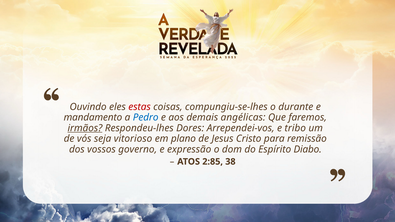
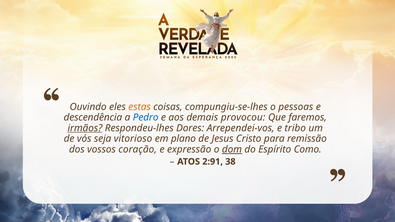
estas colour: red -> orange
durante: durante -> pessoas
mandamento: mandamento -> descendência
angélicas: angélicas -> provocou
governo: governo -> coração
dom underline: none -> present
Diabo: Diabo -> Como
2:85: 2:85 -> 2:91
